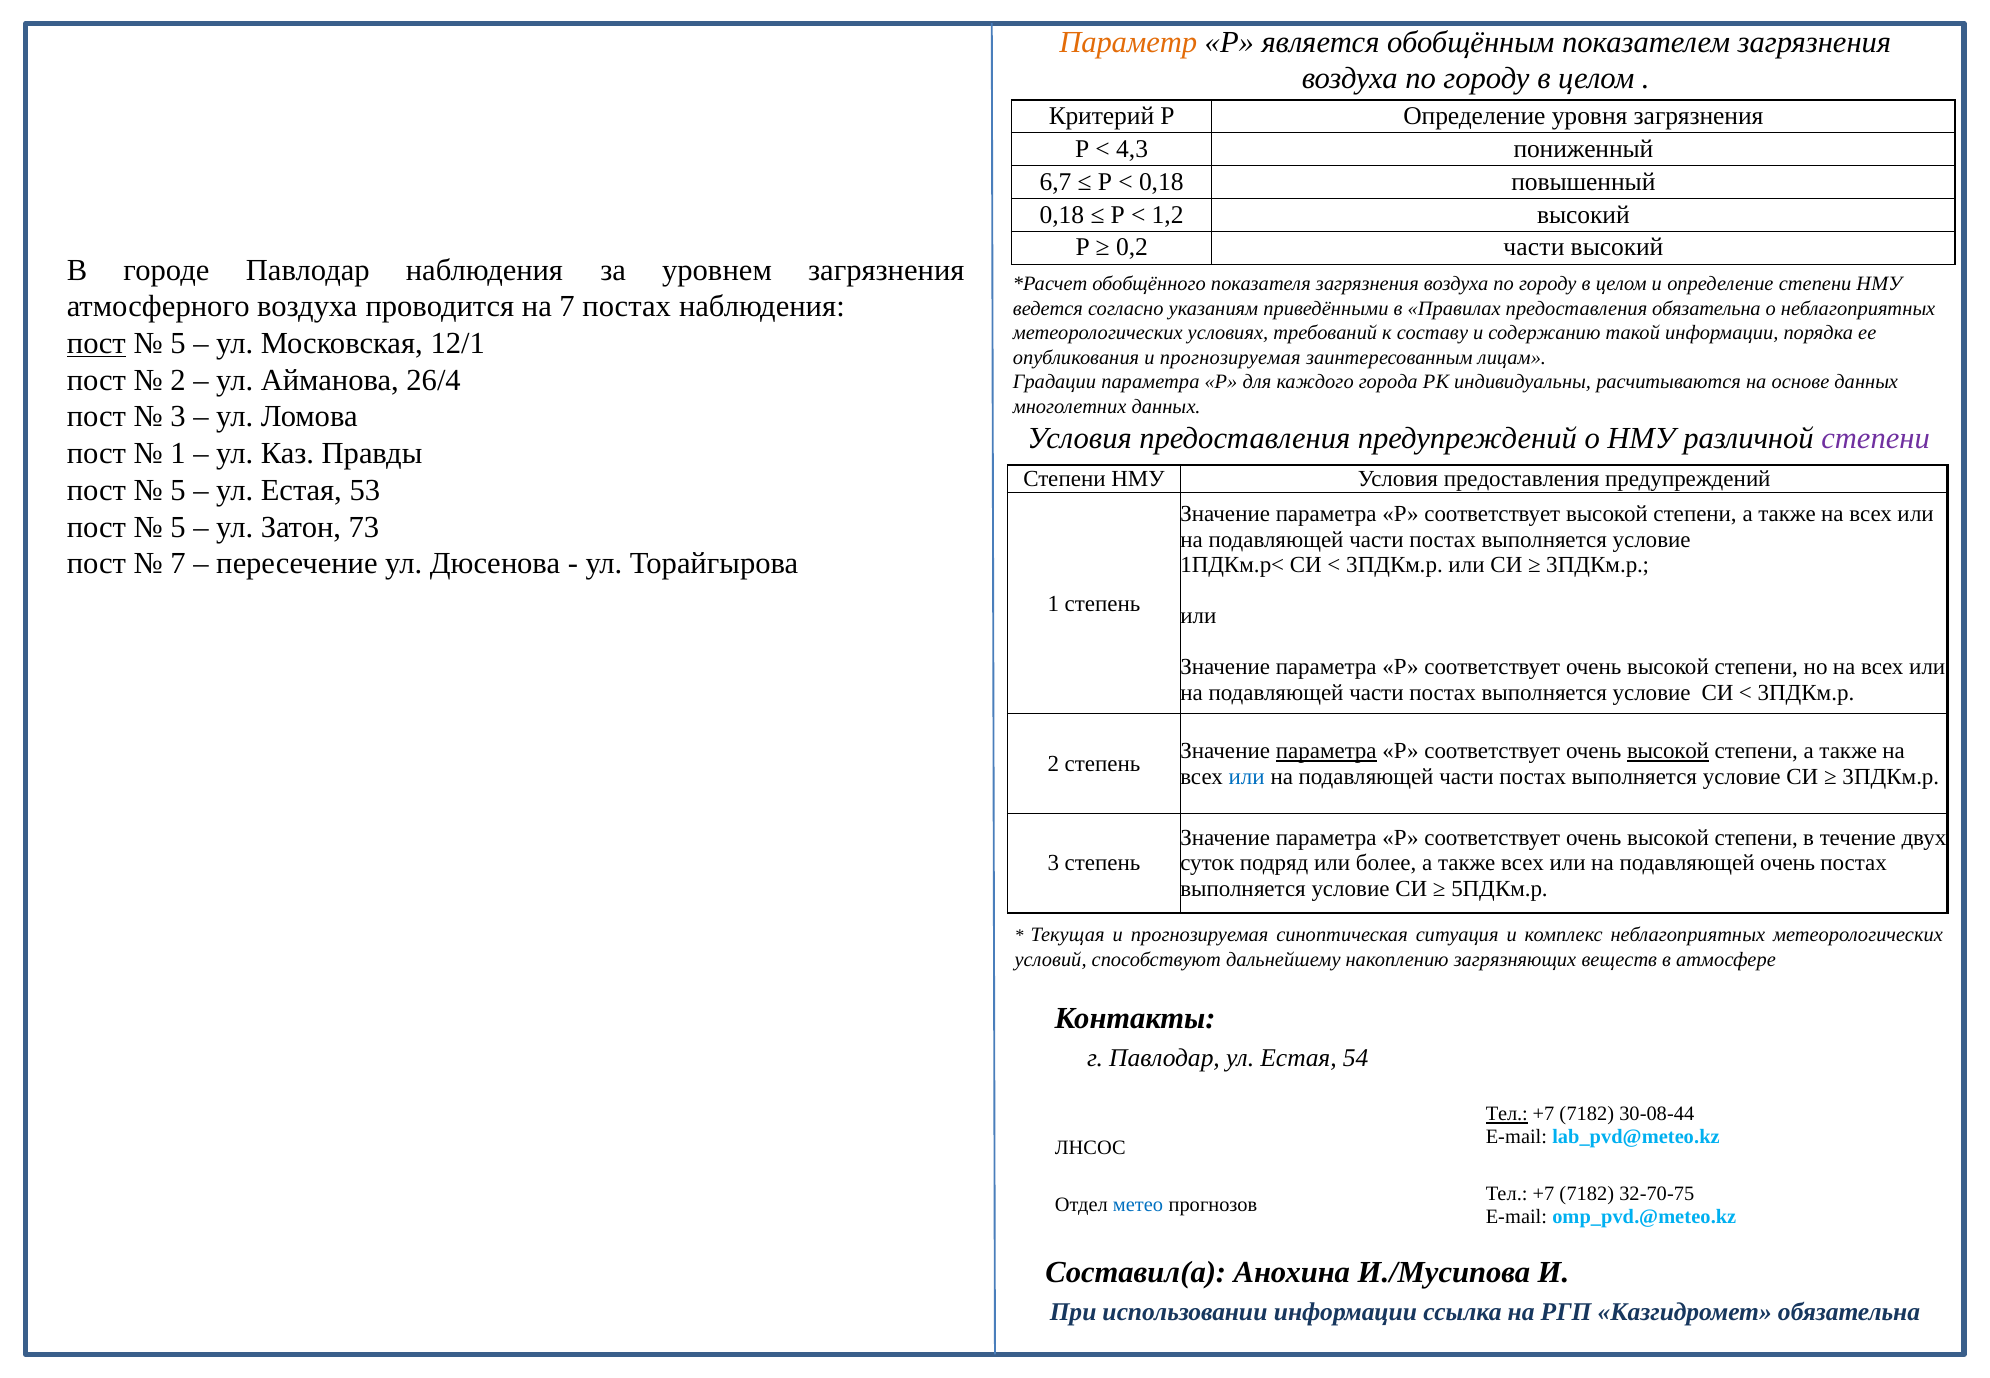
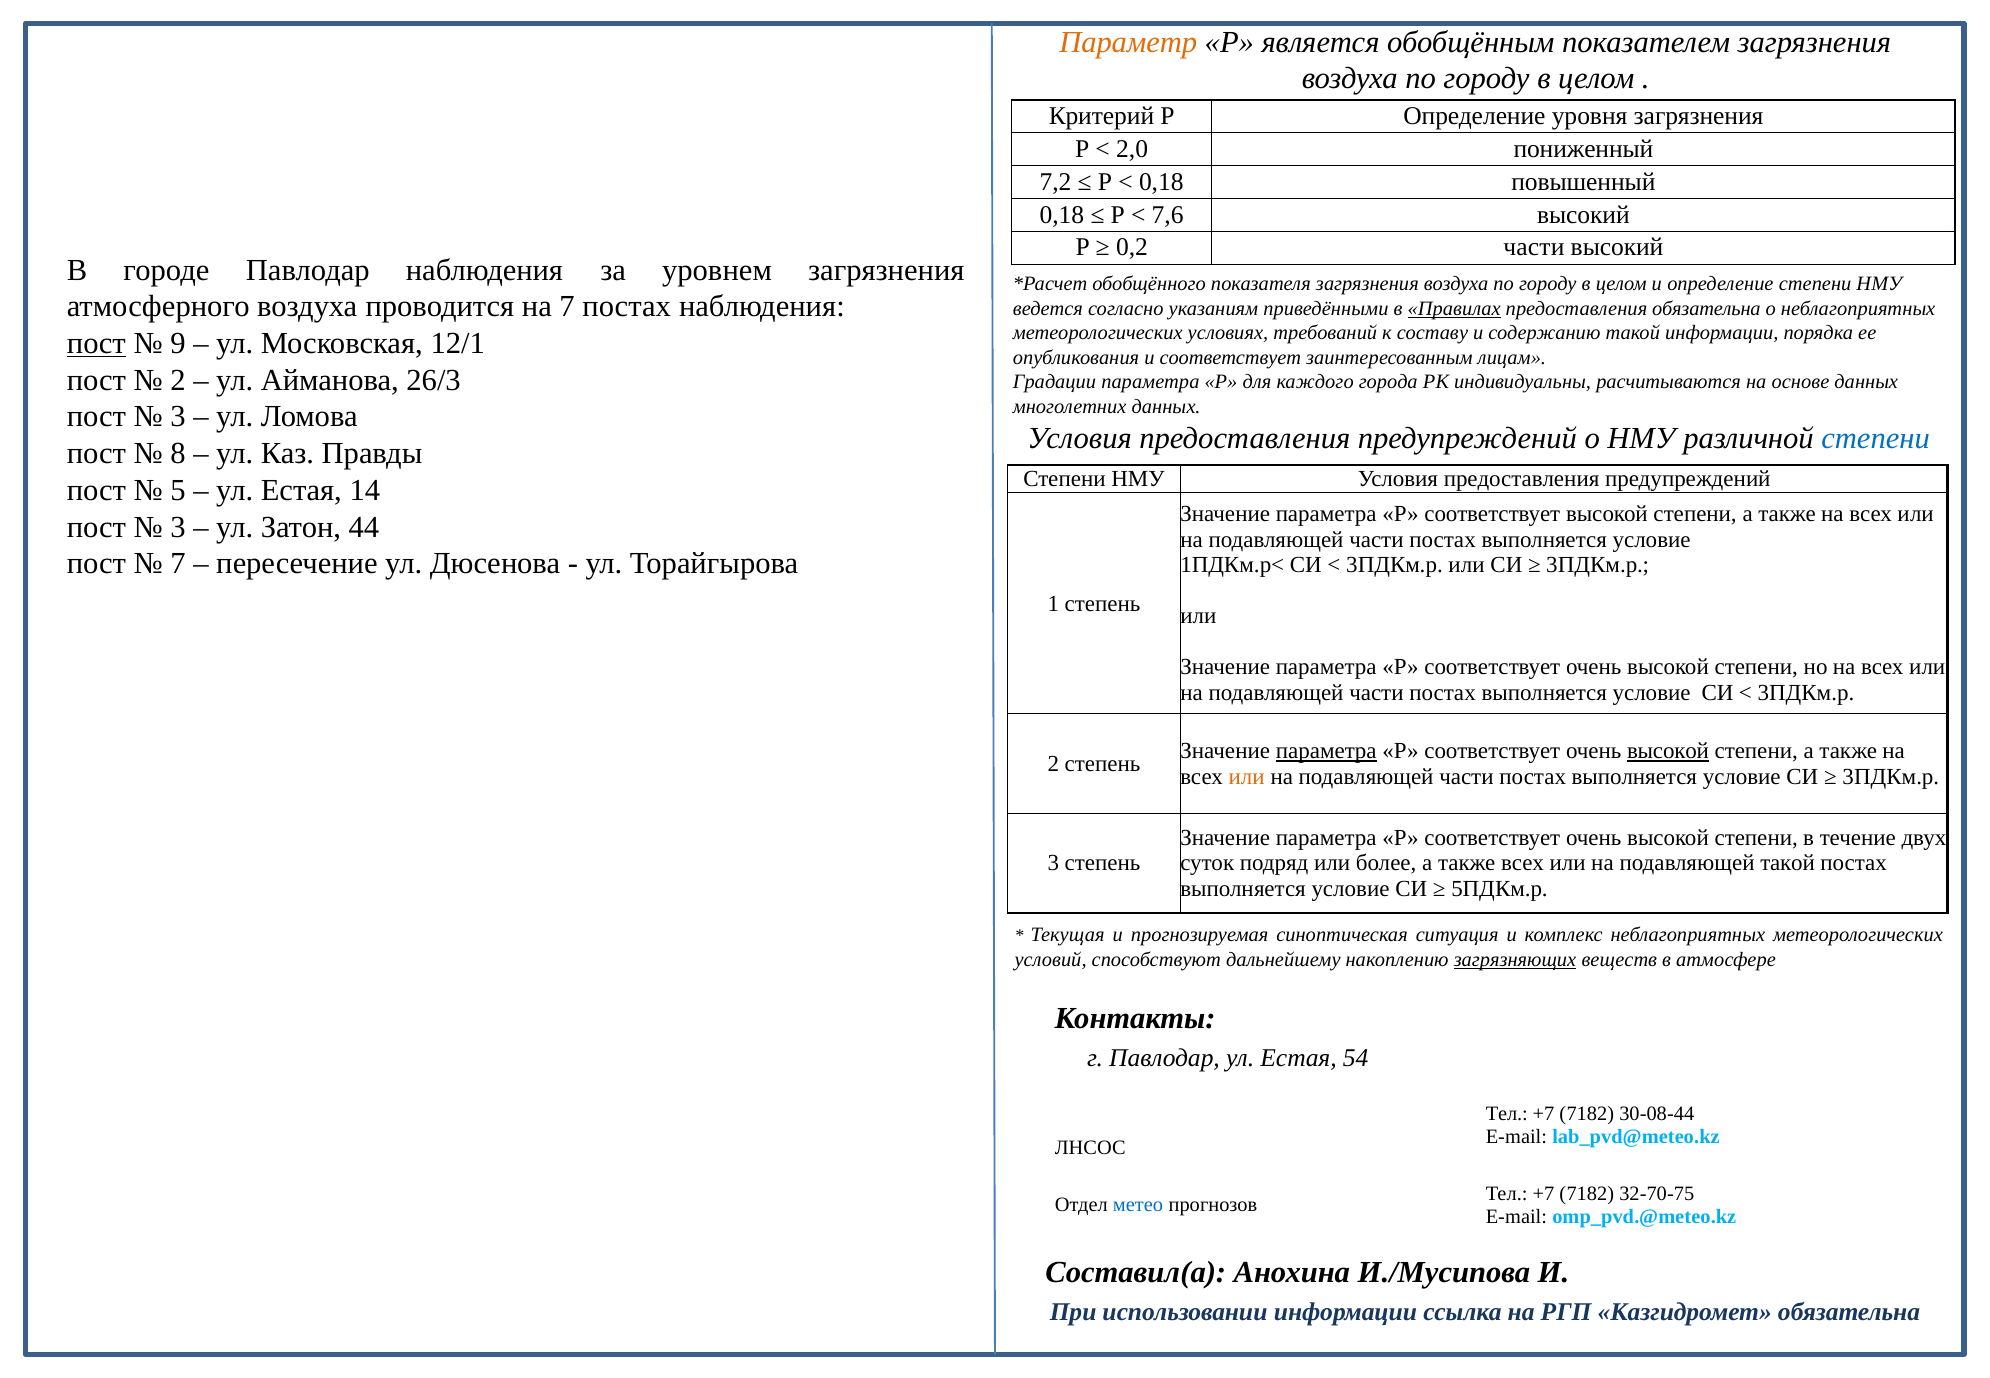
4,3: 4,3 -> 2,0
6,7: 6,7 -> 7,2
1,2: 1,2 -> 7,6
Правилах underline: none -> present
5 at (178, 343): 5 -> 9
опубликования и прогнозируемая: прогнозируемая -> соответствует
26/4: 26/4 -> 26/3
степени at (1876, 439) colour: purple -> blue
1 at (178, 454): 1 -> 8
53: 53 -> 14
5 at (178, 527): 5 -> 3
73: 73 -> 44
или at (1247, 776) colour: blue -> orange
подавляющей очень: очень -> такой
загрязняющих underline: none -> present
Тел at (1507, 1114) underline: present -> none
